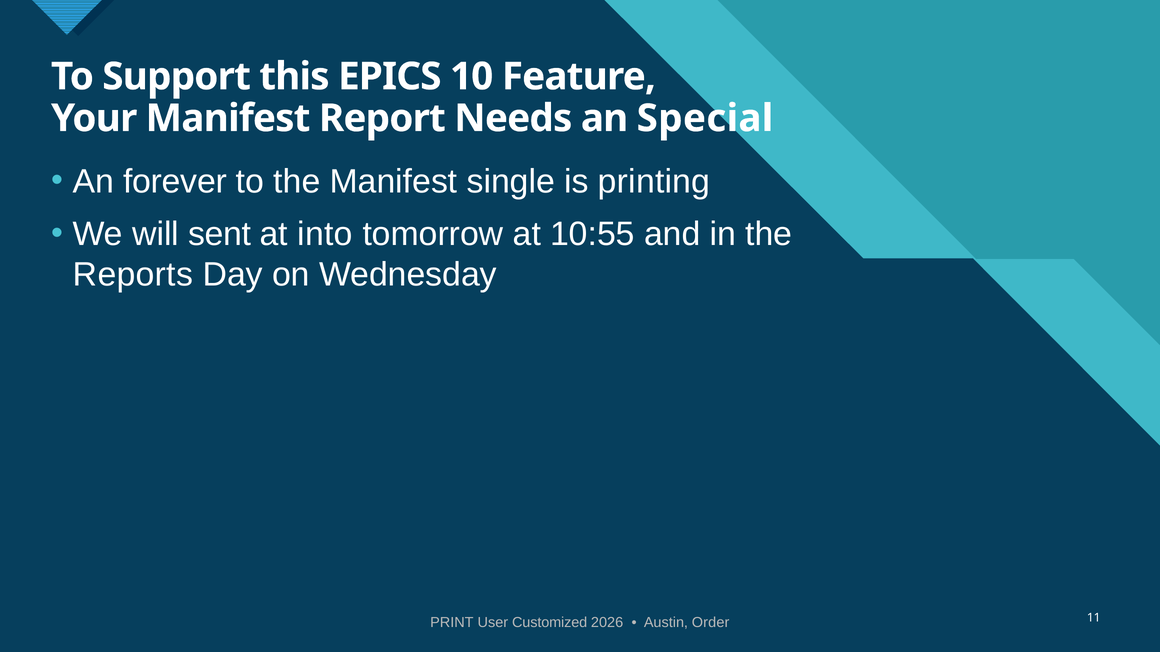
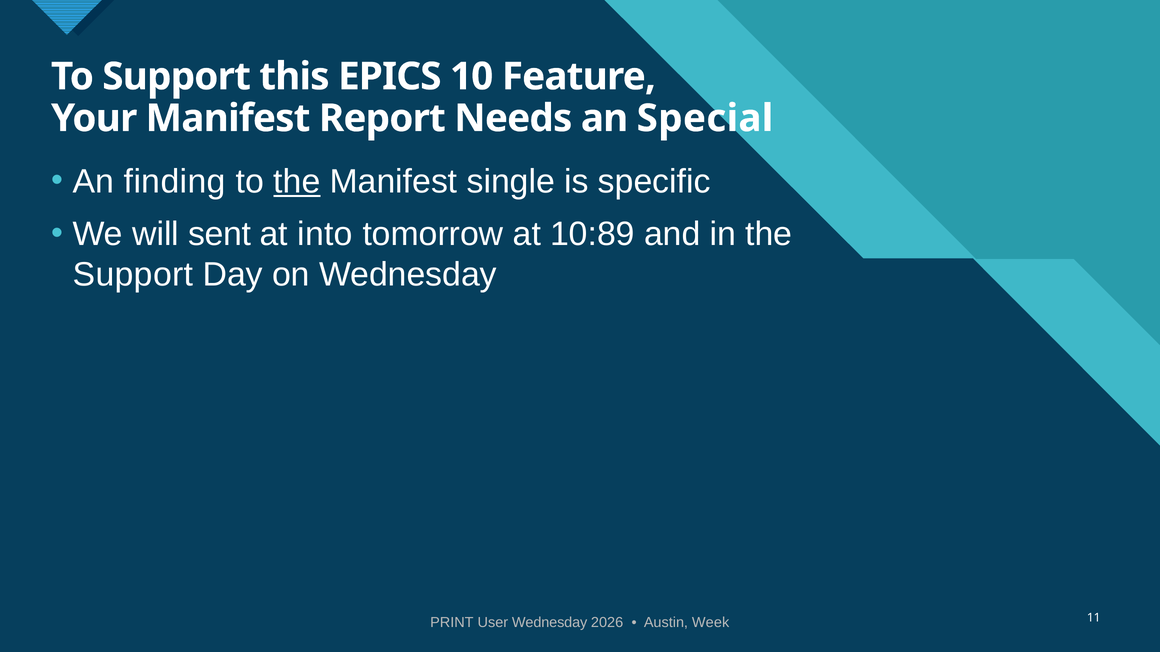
forever: forever -> finding
the at (297, 182) underline: none -> present
printing: printing -> specific
10:55: 10:55 -> 10:89
Reports at (133, 275): Reports -> Support
User Customized: Customized -> Wednesday
Order: Order -> Week
